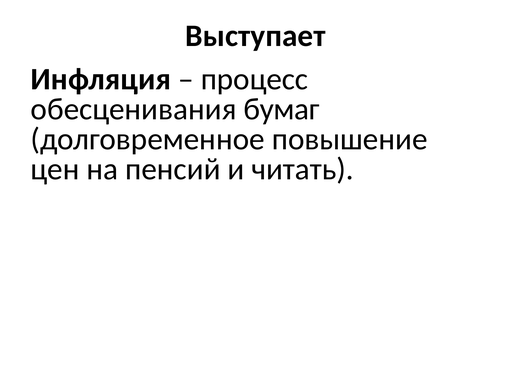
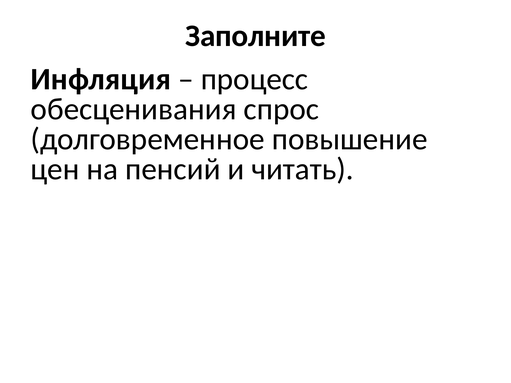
Выступает: Выступает -> Заполните
бумаг: бумаг -> спрос
